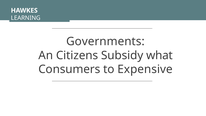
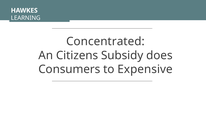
Governments: Governments -> Concentrated
what: what -> does
